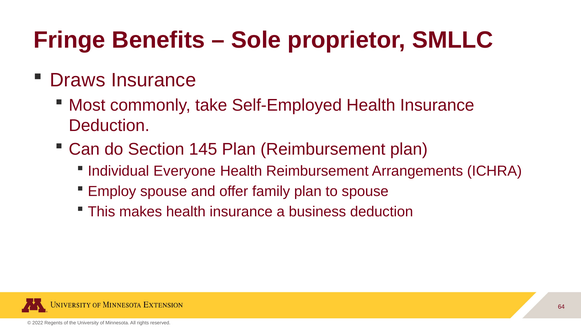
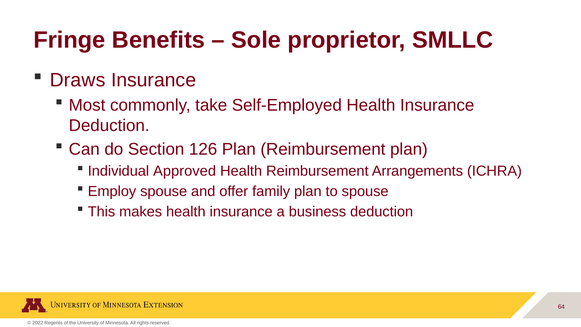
145: 145 -> 126
Everyone: Everyone -> Approved
